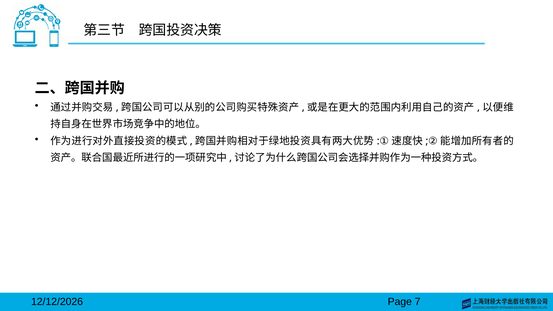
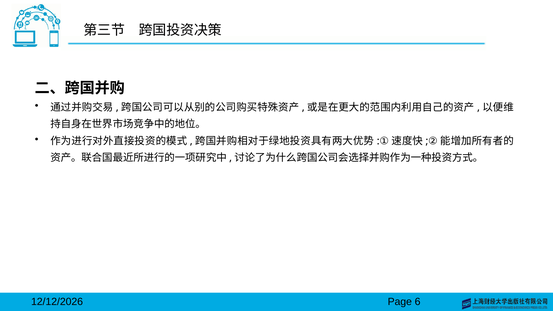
7: 7 -> 6
